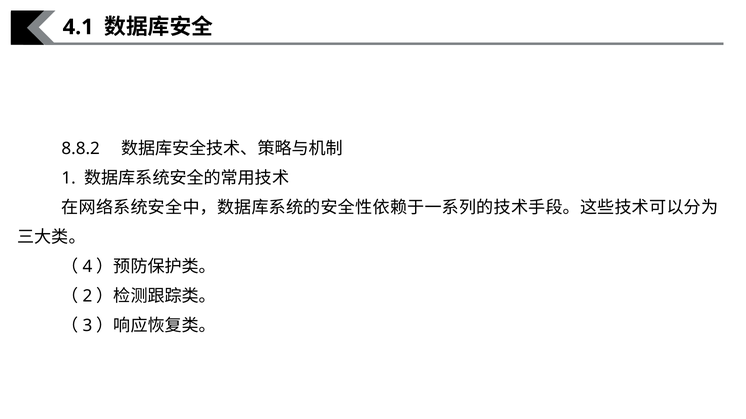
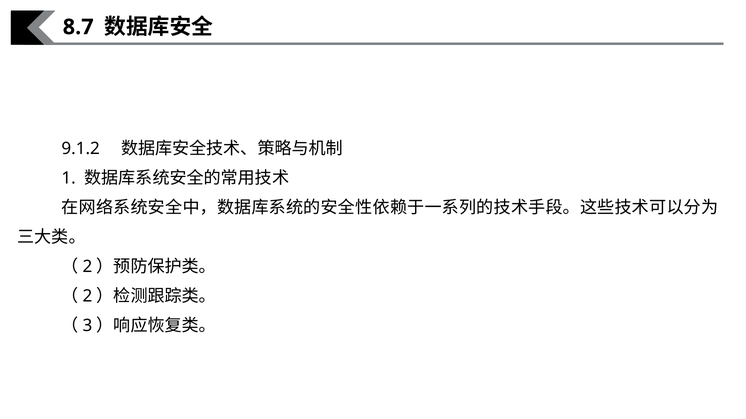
4.1: 4.1 -> 8.7
8.8.2: 8.8.2 -> 9.1.2
4 at (88, 267): 4 -> 2
